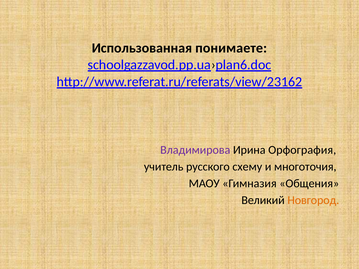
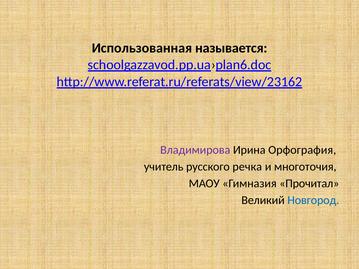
понимаете: понимаете -> называется
схему: схему -> речка
Общения: Общения -> Прочитал
Новгород colour: orange -> blue
